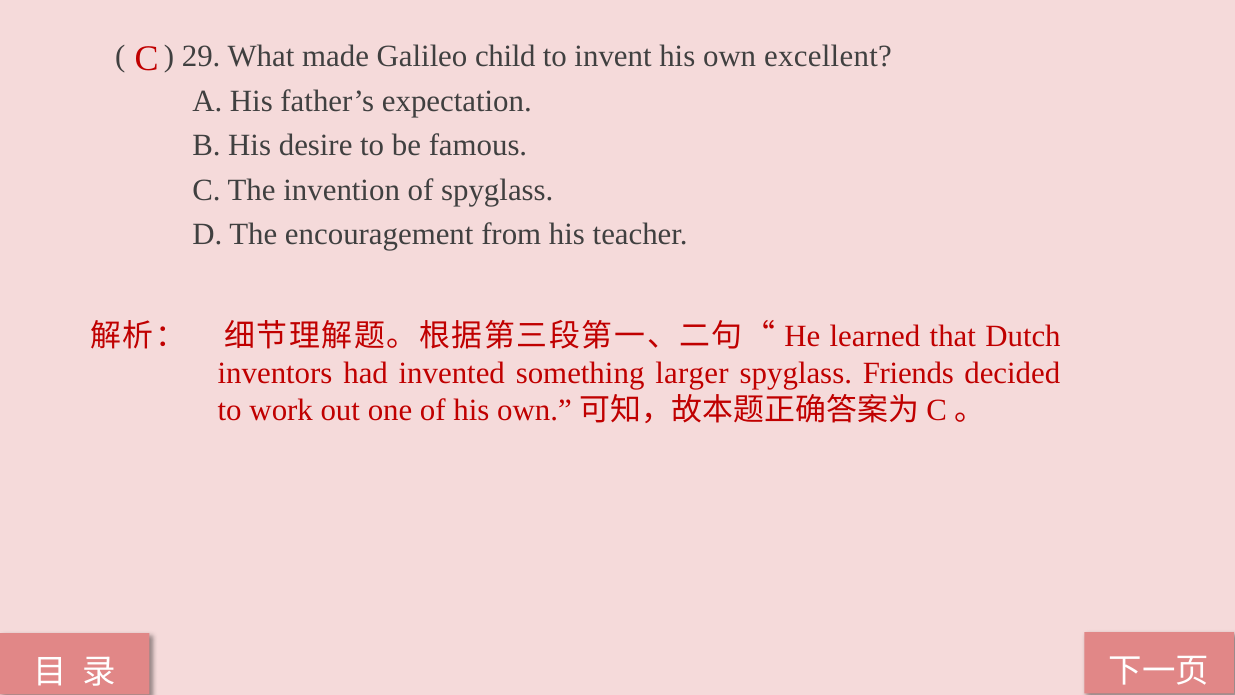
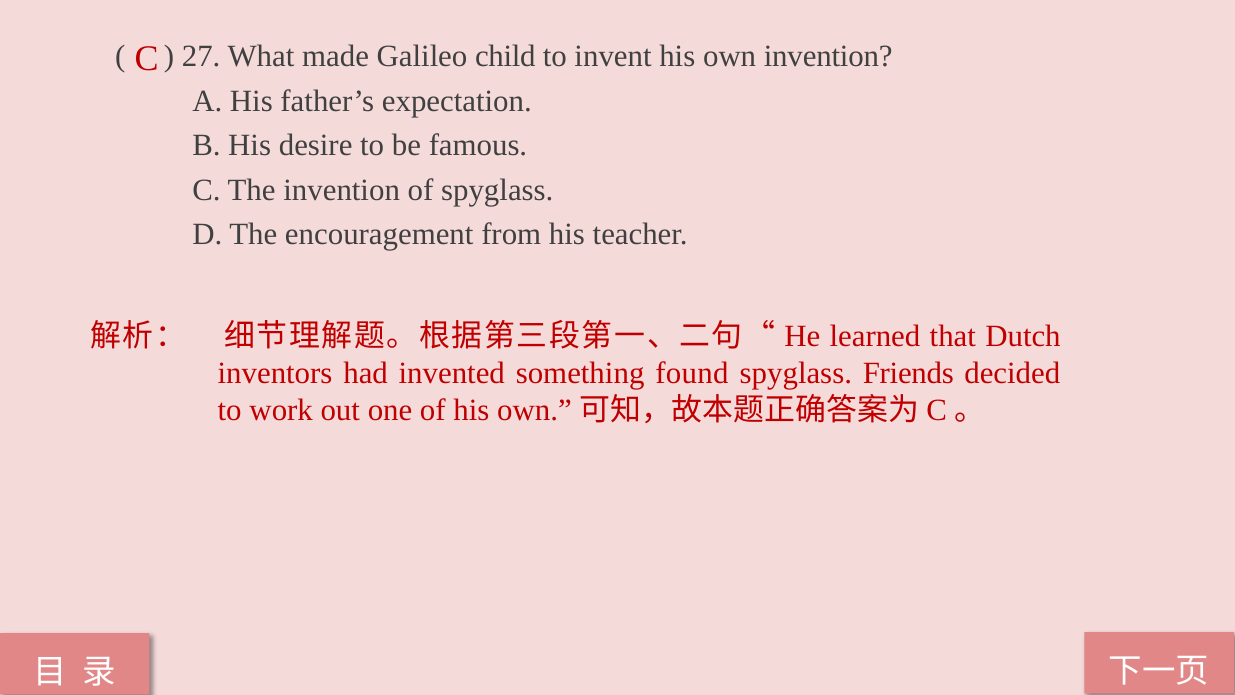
29: 29 -> 27
own excellent: excellent -> invention
larger: larger -> found
